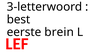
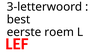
brein: brein -> roem
